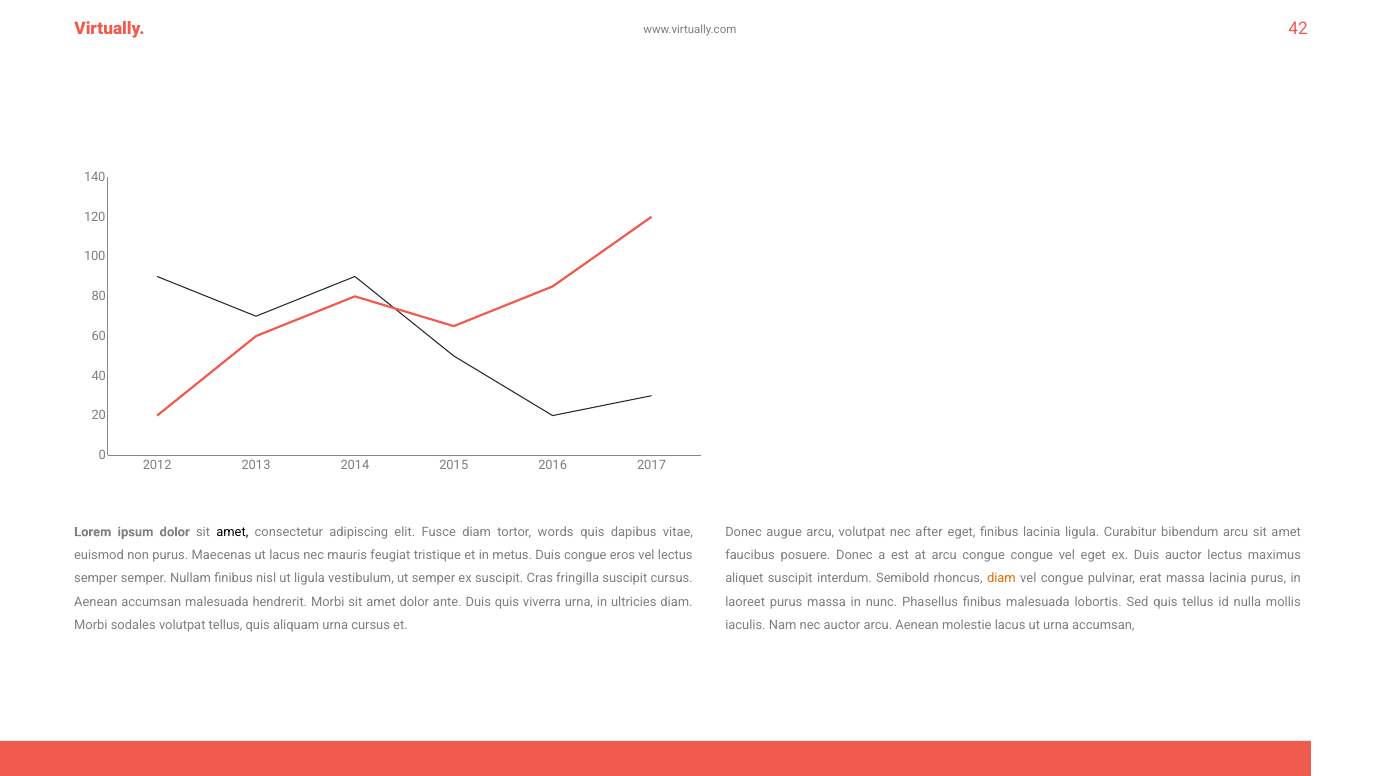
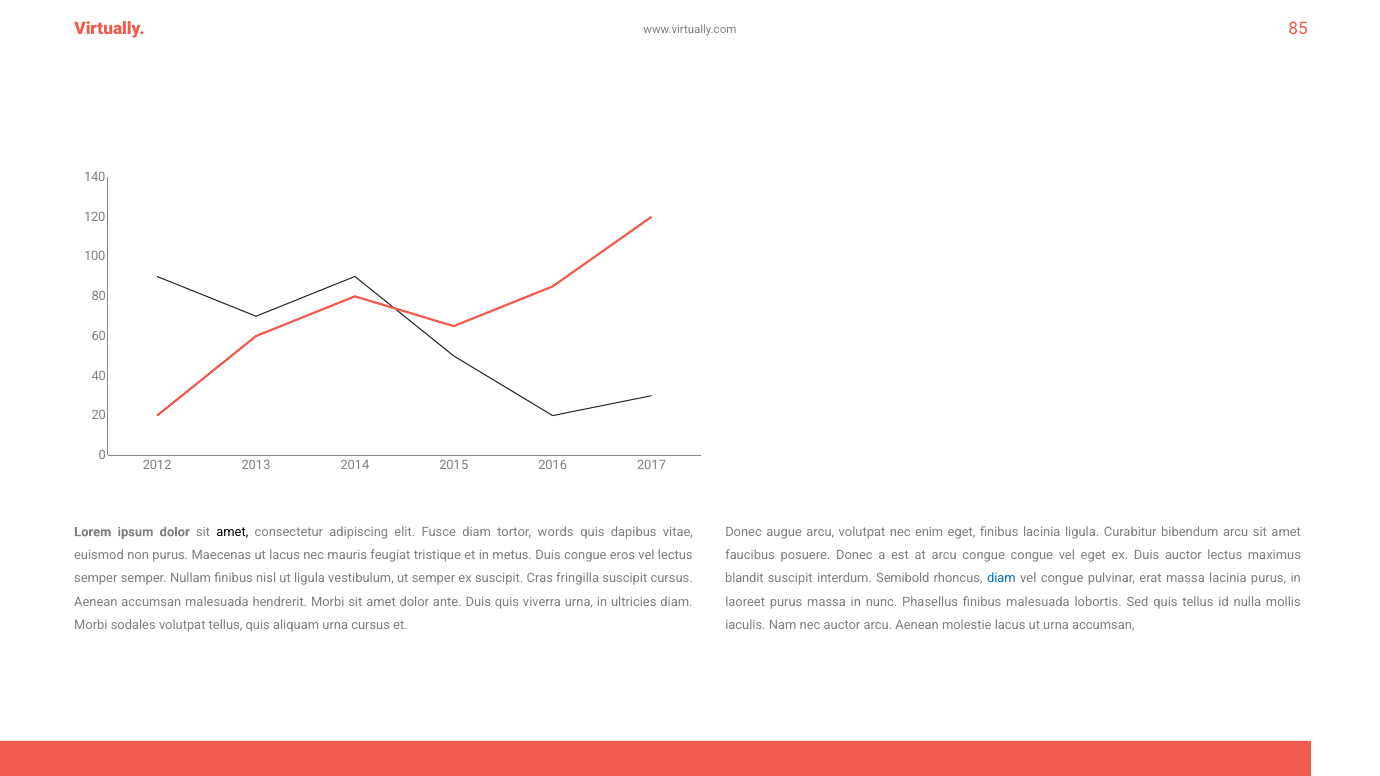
42: 42 -> 85
after: after -> enim
aliquet: aliquet -> blandit
diam at (1001, 579) colour: orange -> blue
